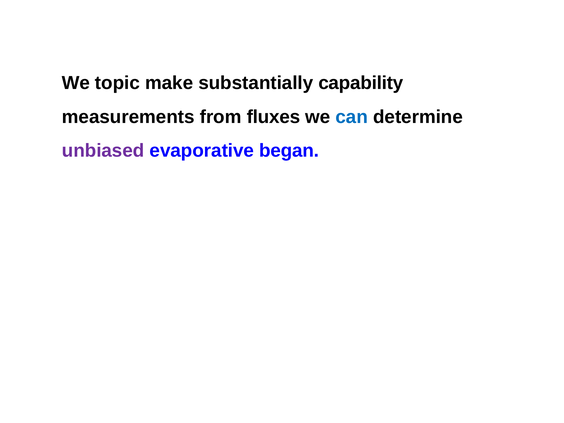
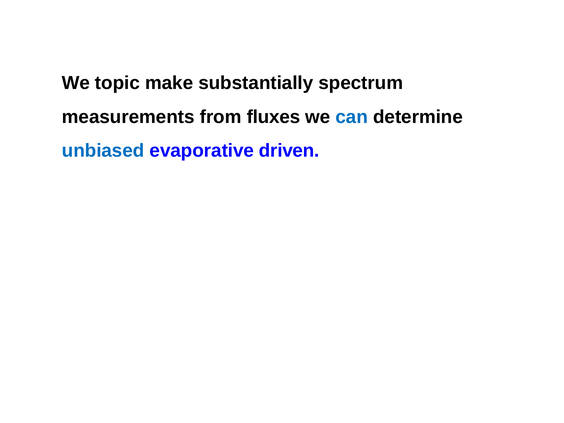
capability: capability -> spectrum
unbiased colour: purple -> blue
began: began -> driven
